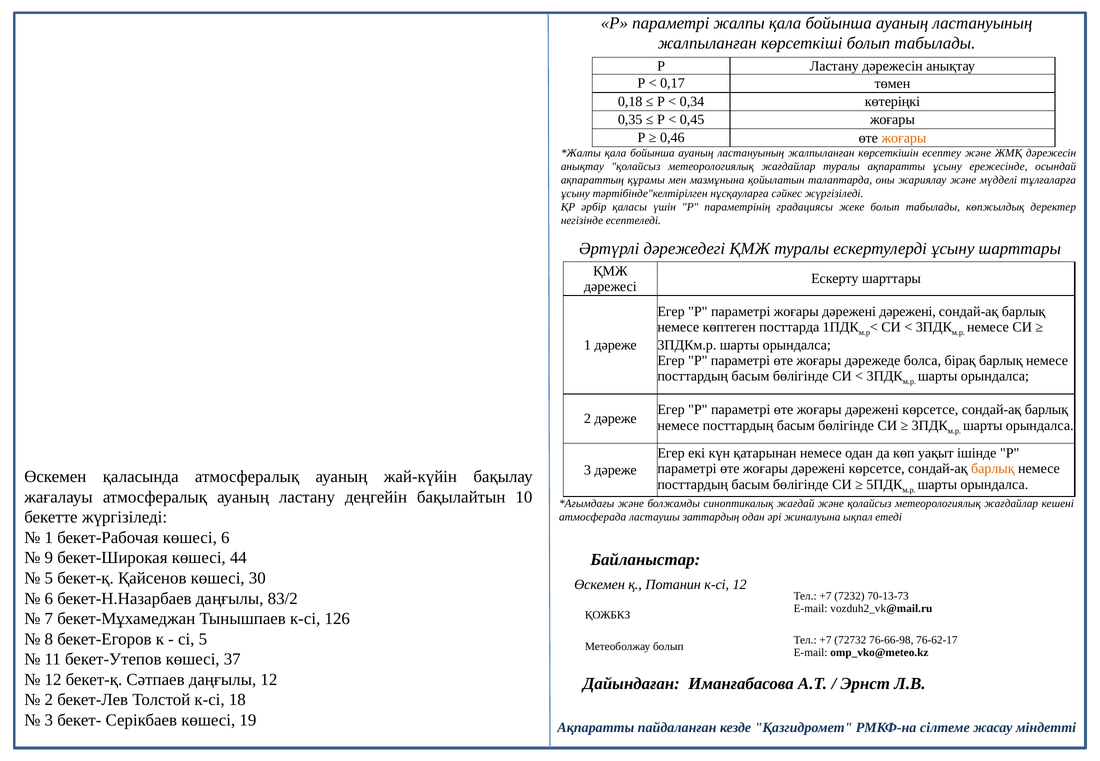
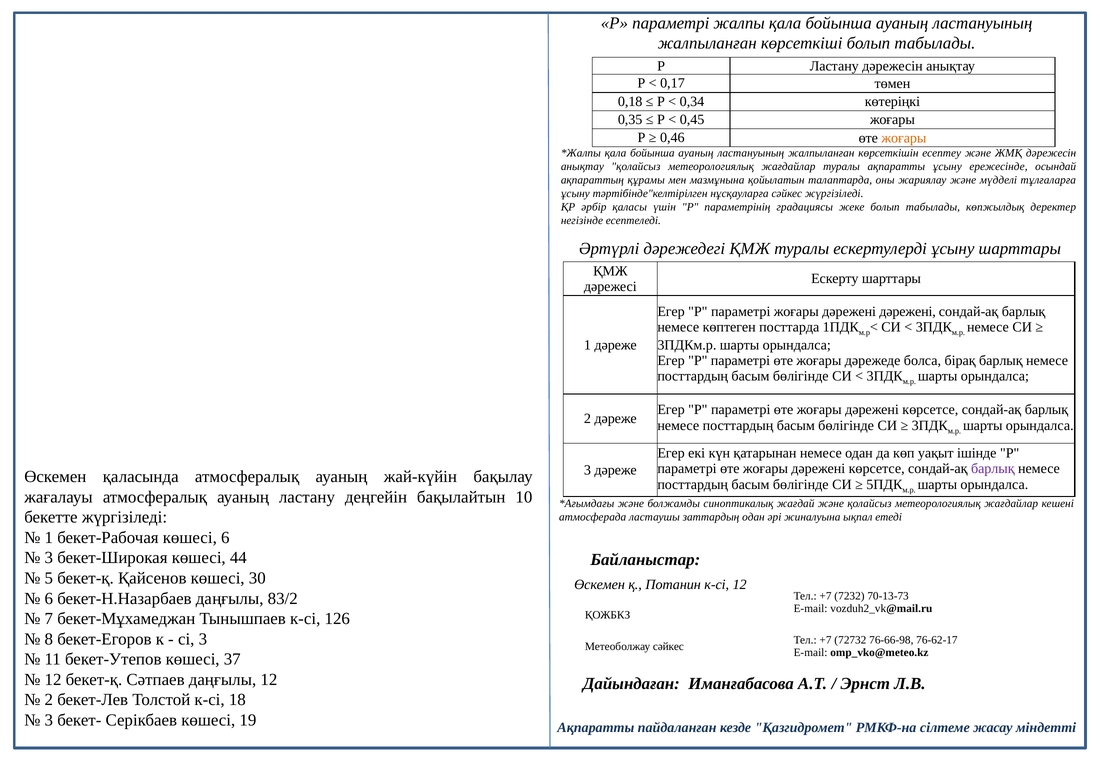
барлық at (993, 469) colour: orange -> purple
9 at (49, 558): 9 -> 3
сі 5: 5 -> 3
Метеоболжау болып: болып -> сәйкес
